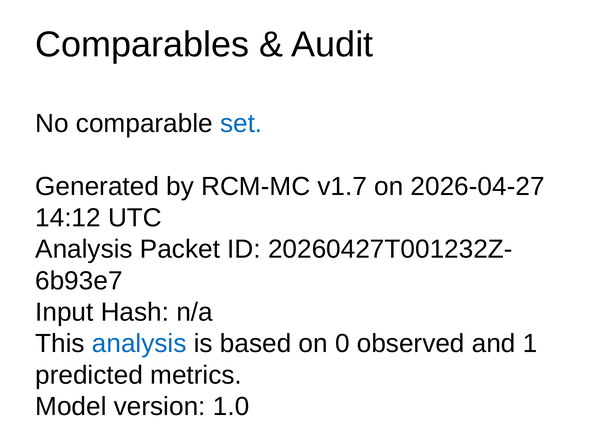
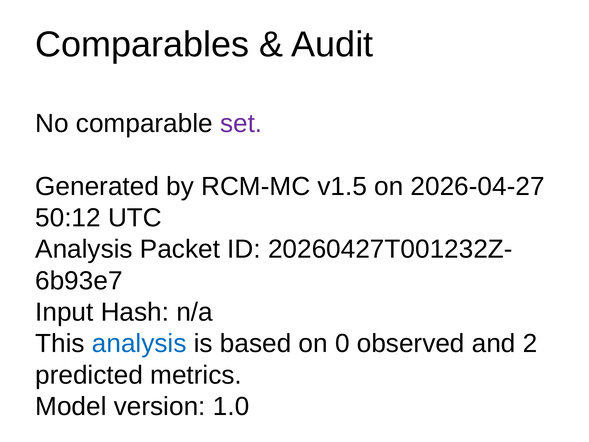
set colour: blue -> purple
v1.7: v1.7 -> v1.5
14:12: 14:12 -> 50:12
1: 1 -> 2
